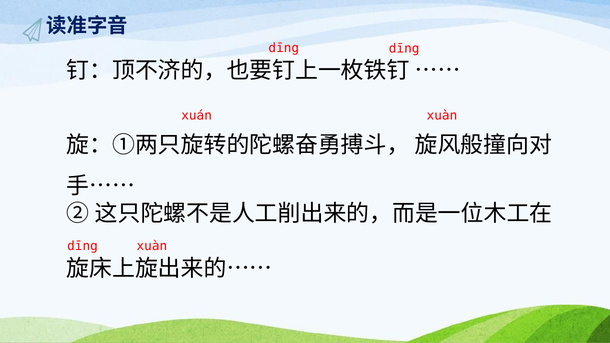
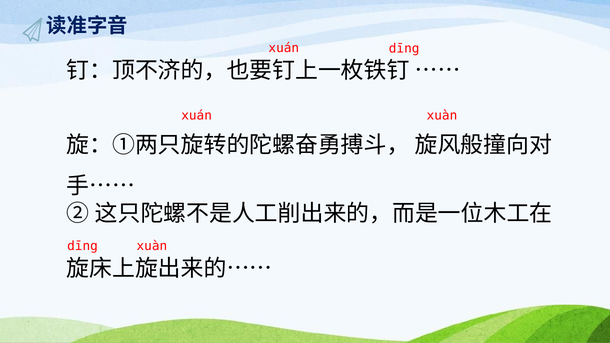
dīng at (284, 48): dīng -> xuán
